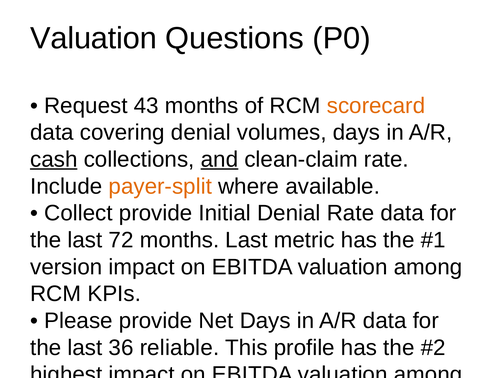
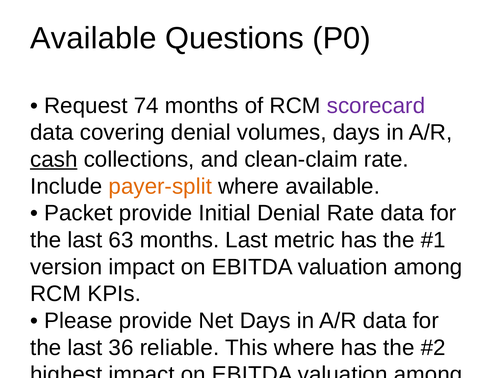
Valuation at (94, 38): Valuation -> Available
43: 43 -> 74
scorecard colour: orange -> purple
and underline: present -> none
Collect at (78, 213): Collect -> Packet
72: 72 -> 63
This profile: profile -> where
